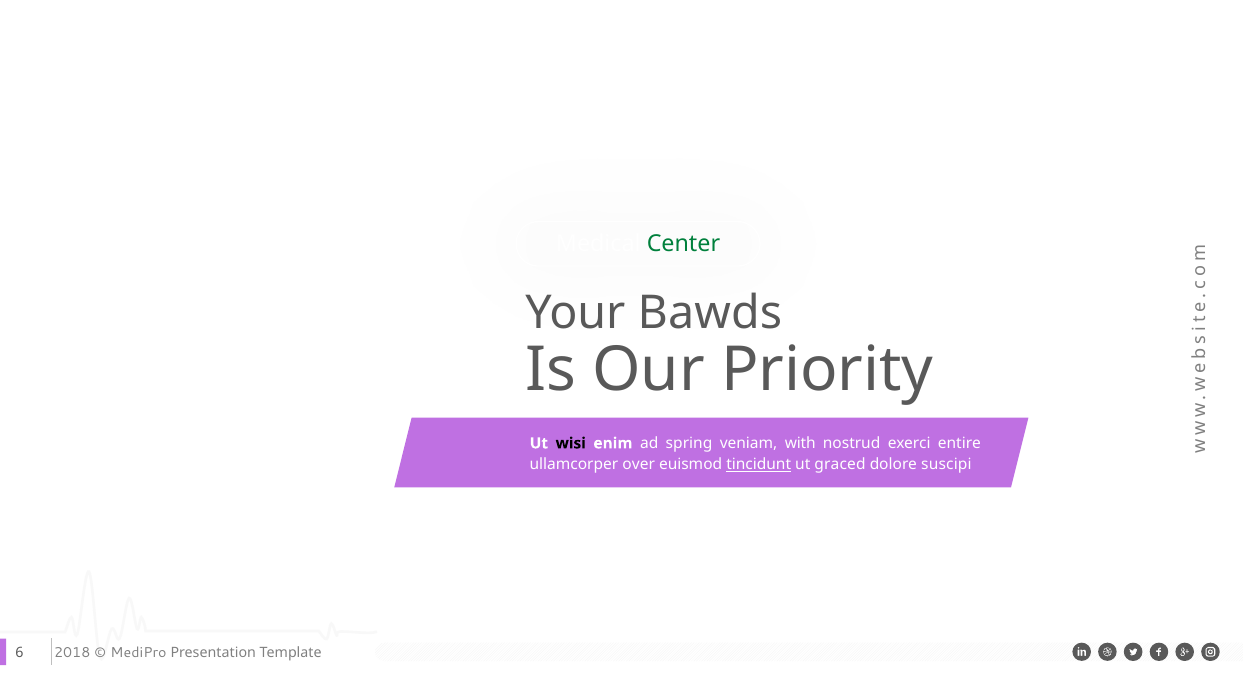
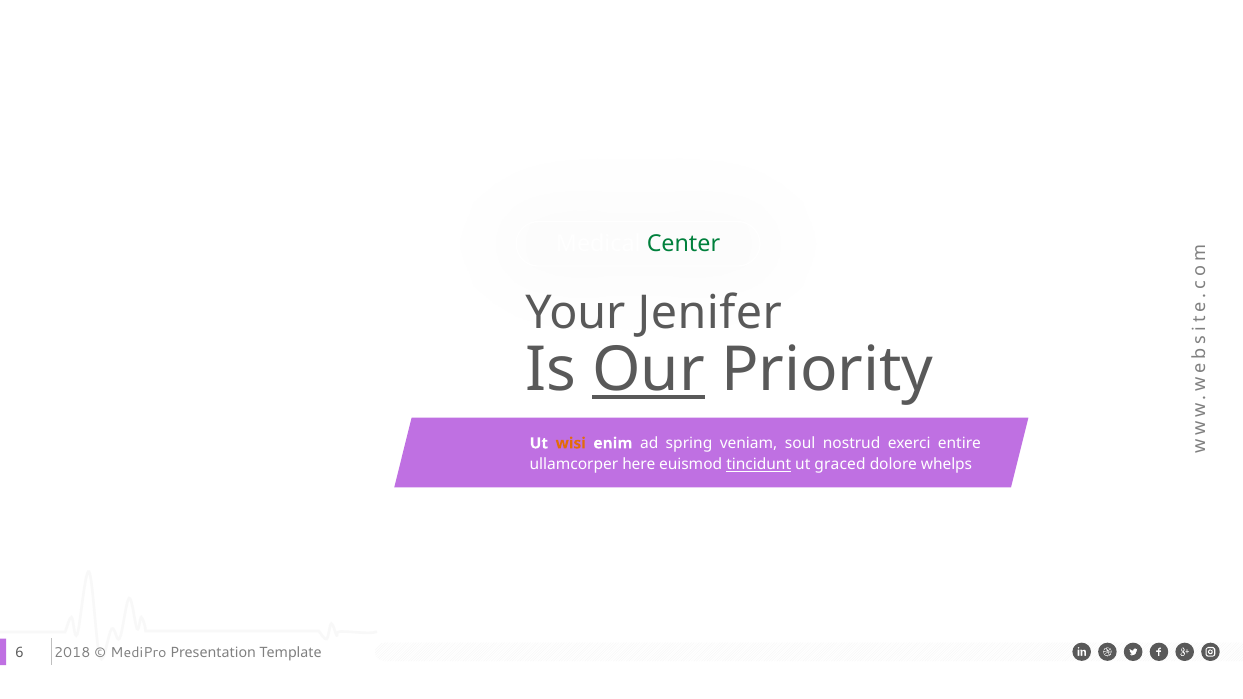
Bawds: Bawds -> Jenifer
Our underline: none -> present
wisi colour: black -> orange
with: with -> soul
over: over -> here
suscipi: suscipi -> whelps
